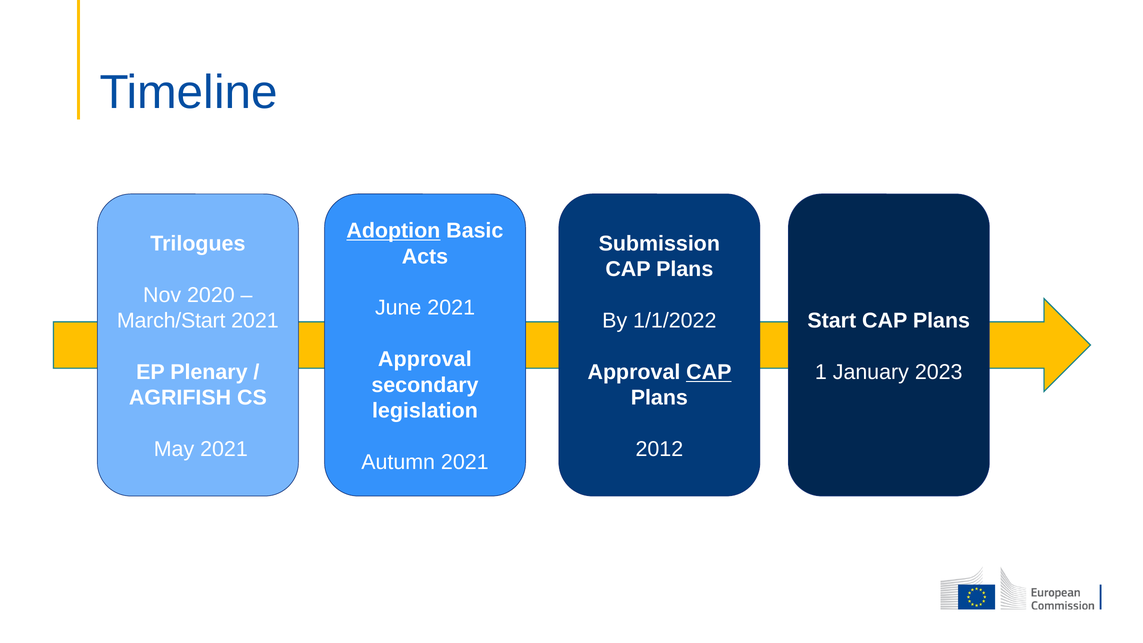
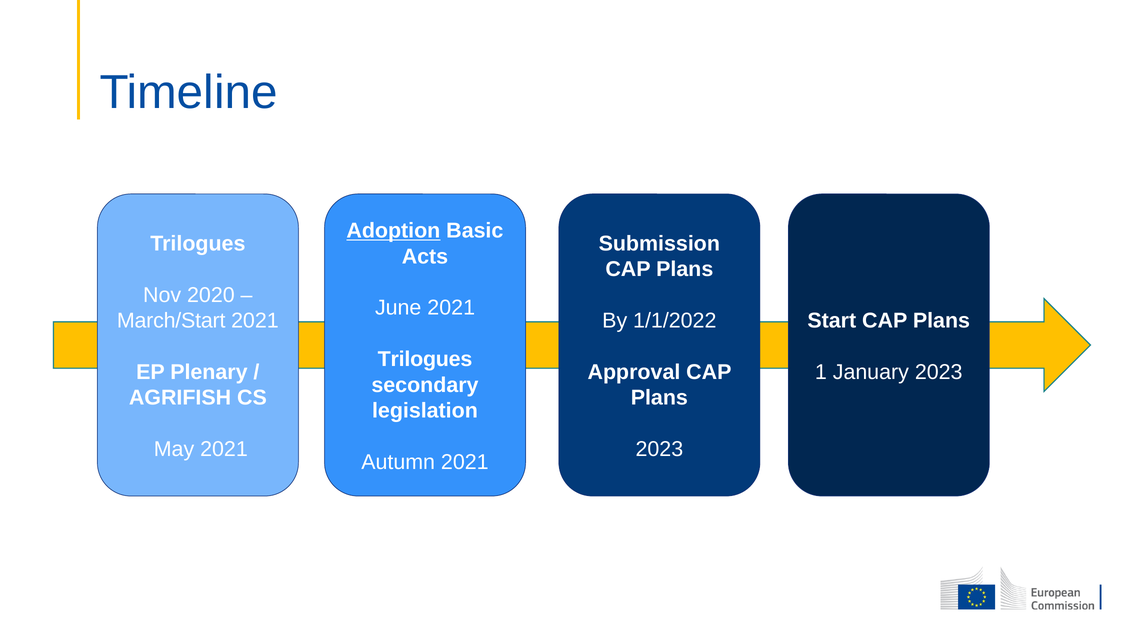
Approval at (425, 359): Approval -> Trilogues
CAP at (709, 372) underline: present -> none
2012 at (659, 449): 2012 -> 2023
